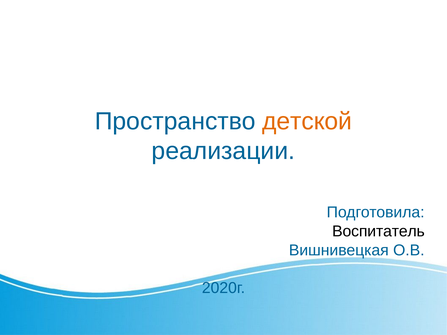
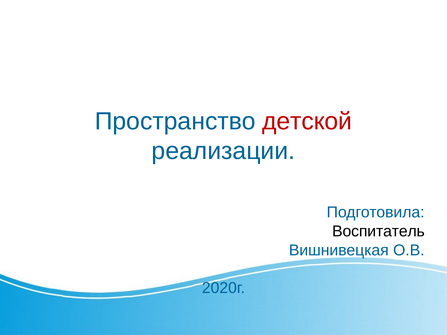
детской colour: orange -> red
